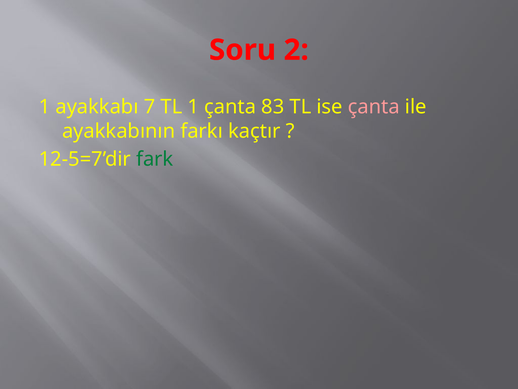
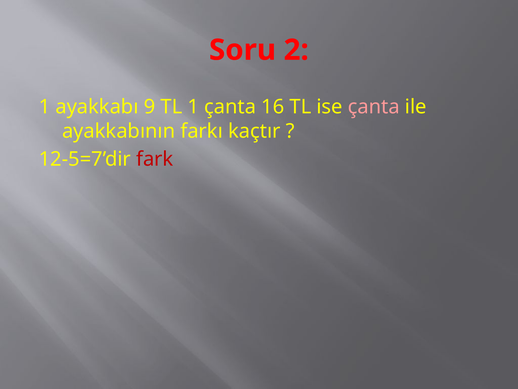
7: 7 -> 9
83: 83 -> 16
fark colour: green -> red
